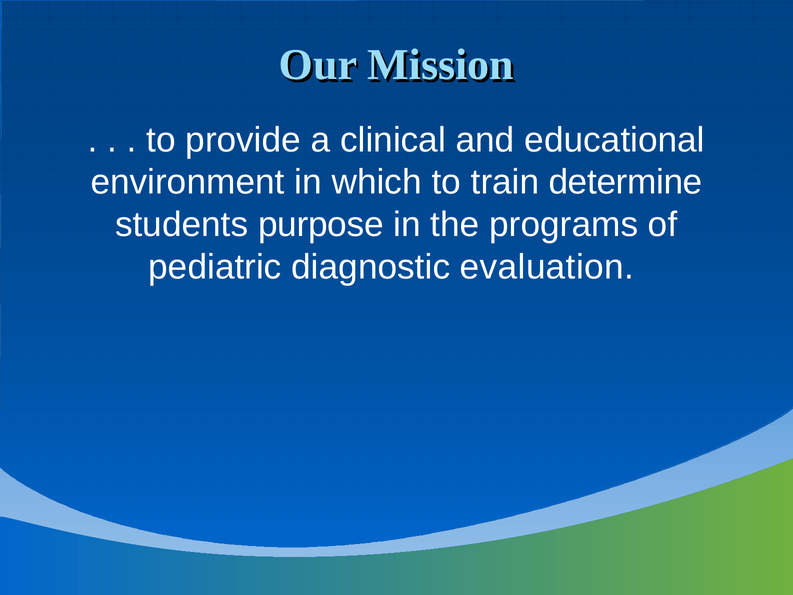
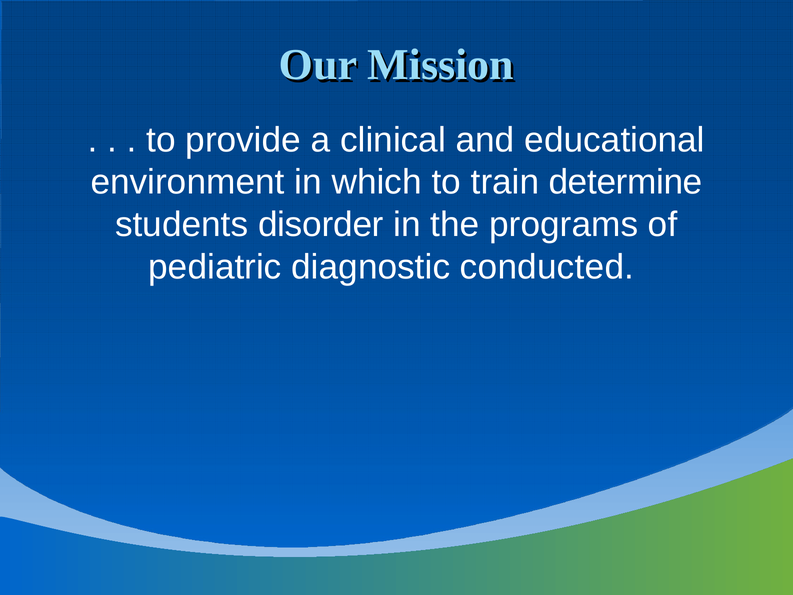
purpose: purpose -> disorder
evaluation: evaluation -> conducted
